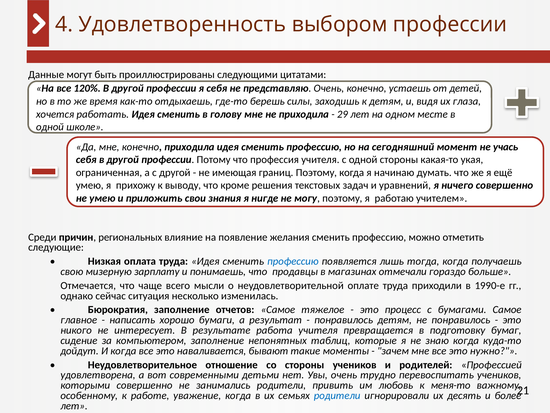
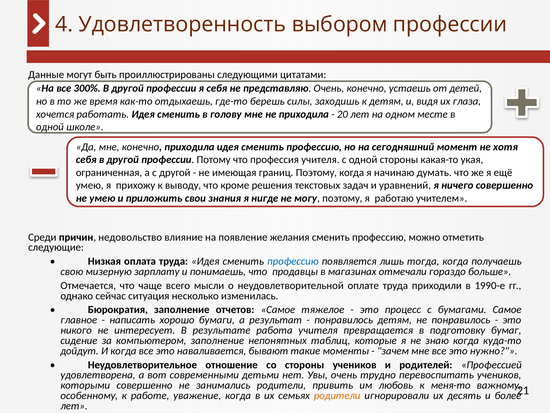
120%: 120% -> 300%
29: 29 -> 20
учась: учась -> хотя
региональных: региональных -> недовольство
родители at (337, 395) colour: blue -> orange
